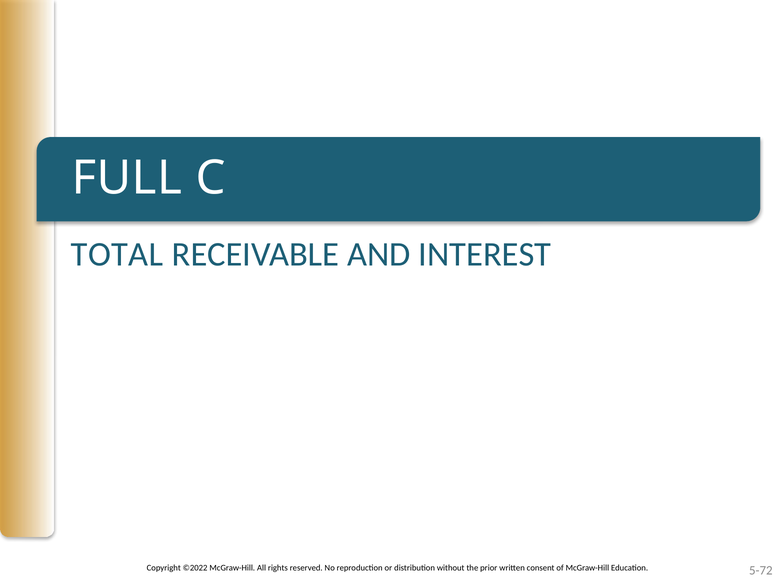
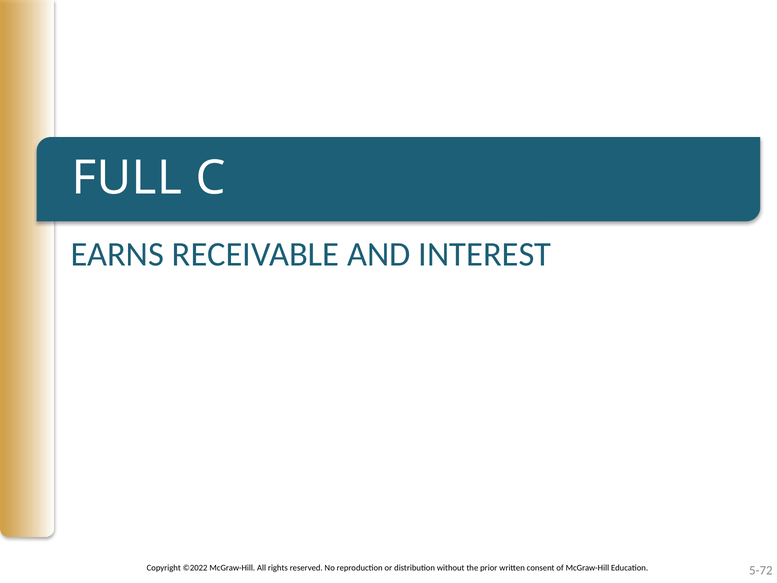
TOTAL: TOTAL -> EARNS
